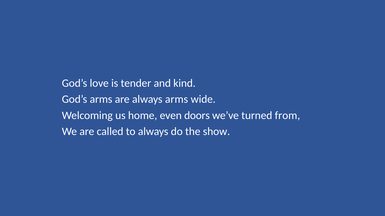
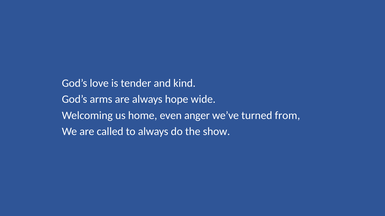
always arms: arms -> hope
doors: doors -> anger
